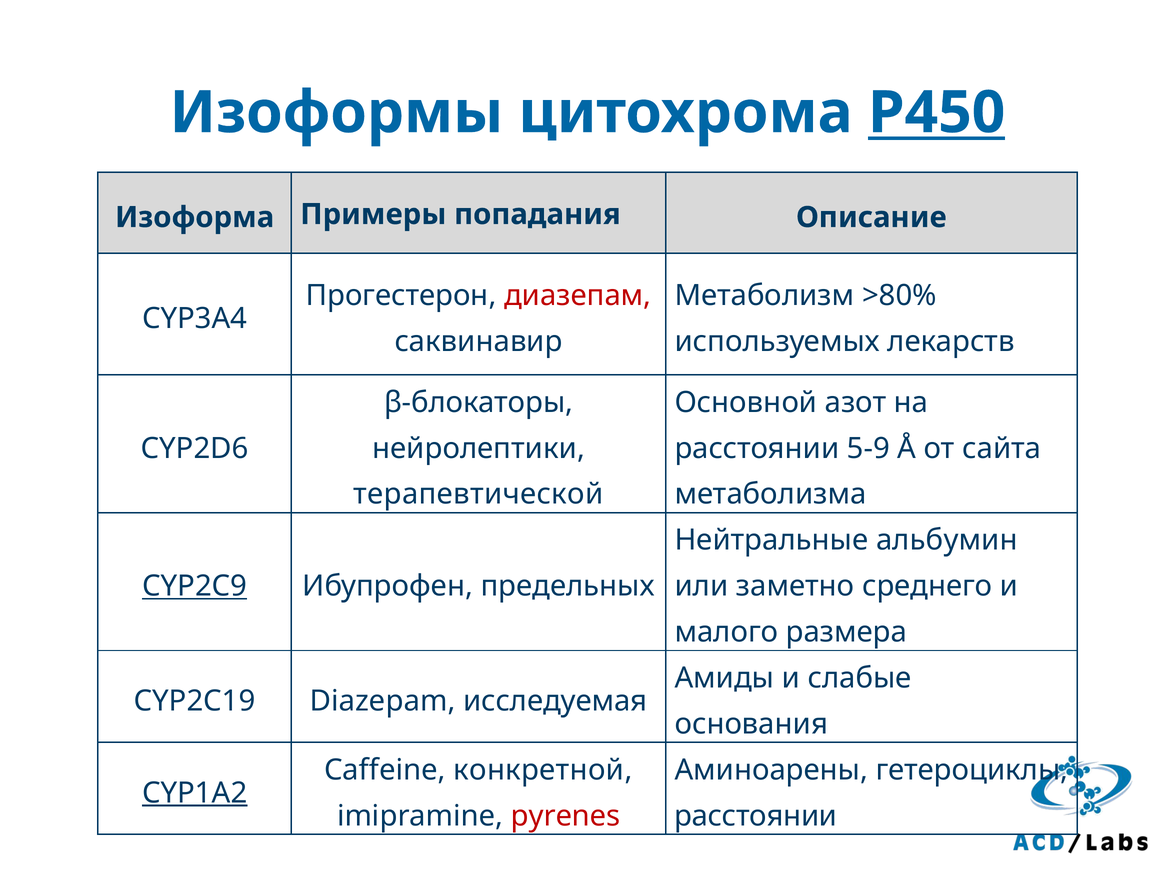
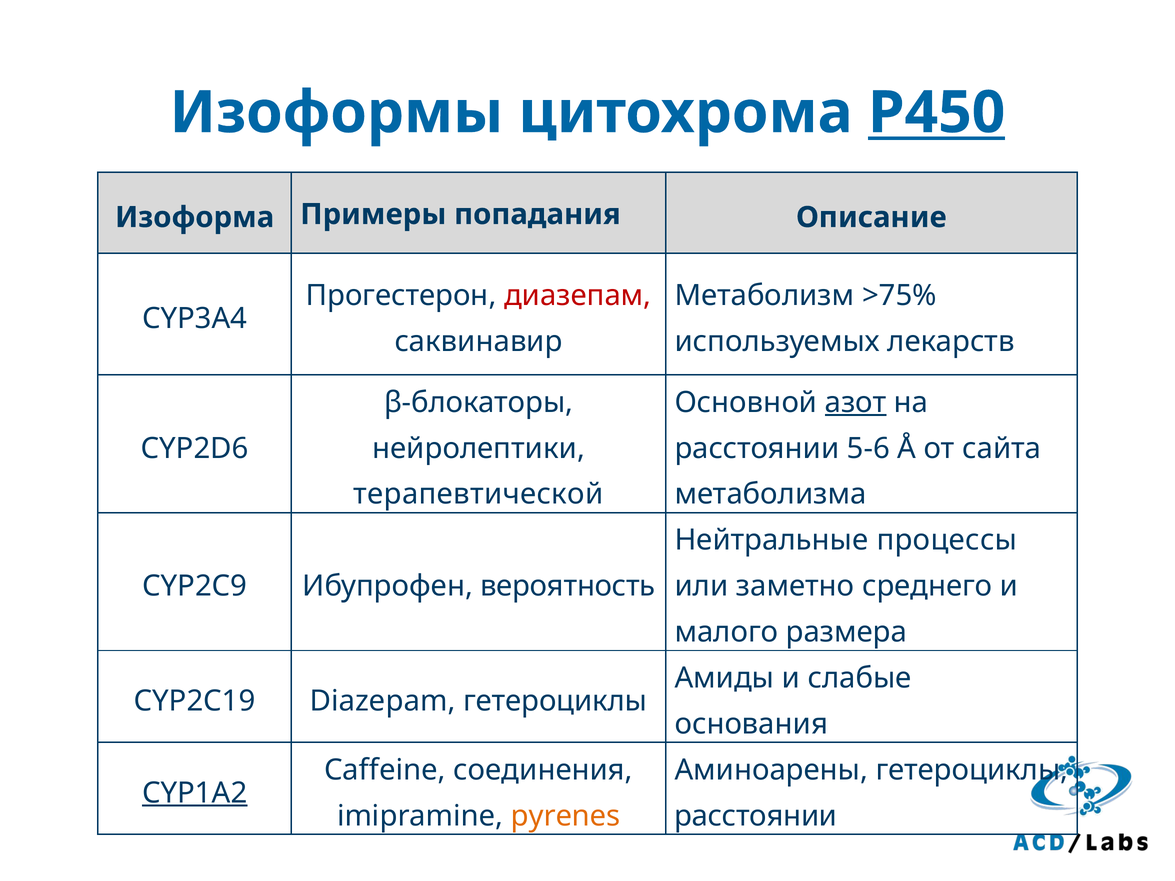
>80%: >80% -> >75%
азот underline: none -> present
5-9: 5-9 -> 5-6
альбумин: альбумин -> процессы
CYP2C9 underline: present -> none
предельных: предельных -> вероятность
Diazepam исследуемая: исследуемая -> гетероциклы
конкретной: конкретной -> соединения
pyrenes colour: red -> orange
